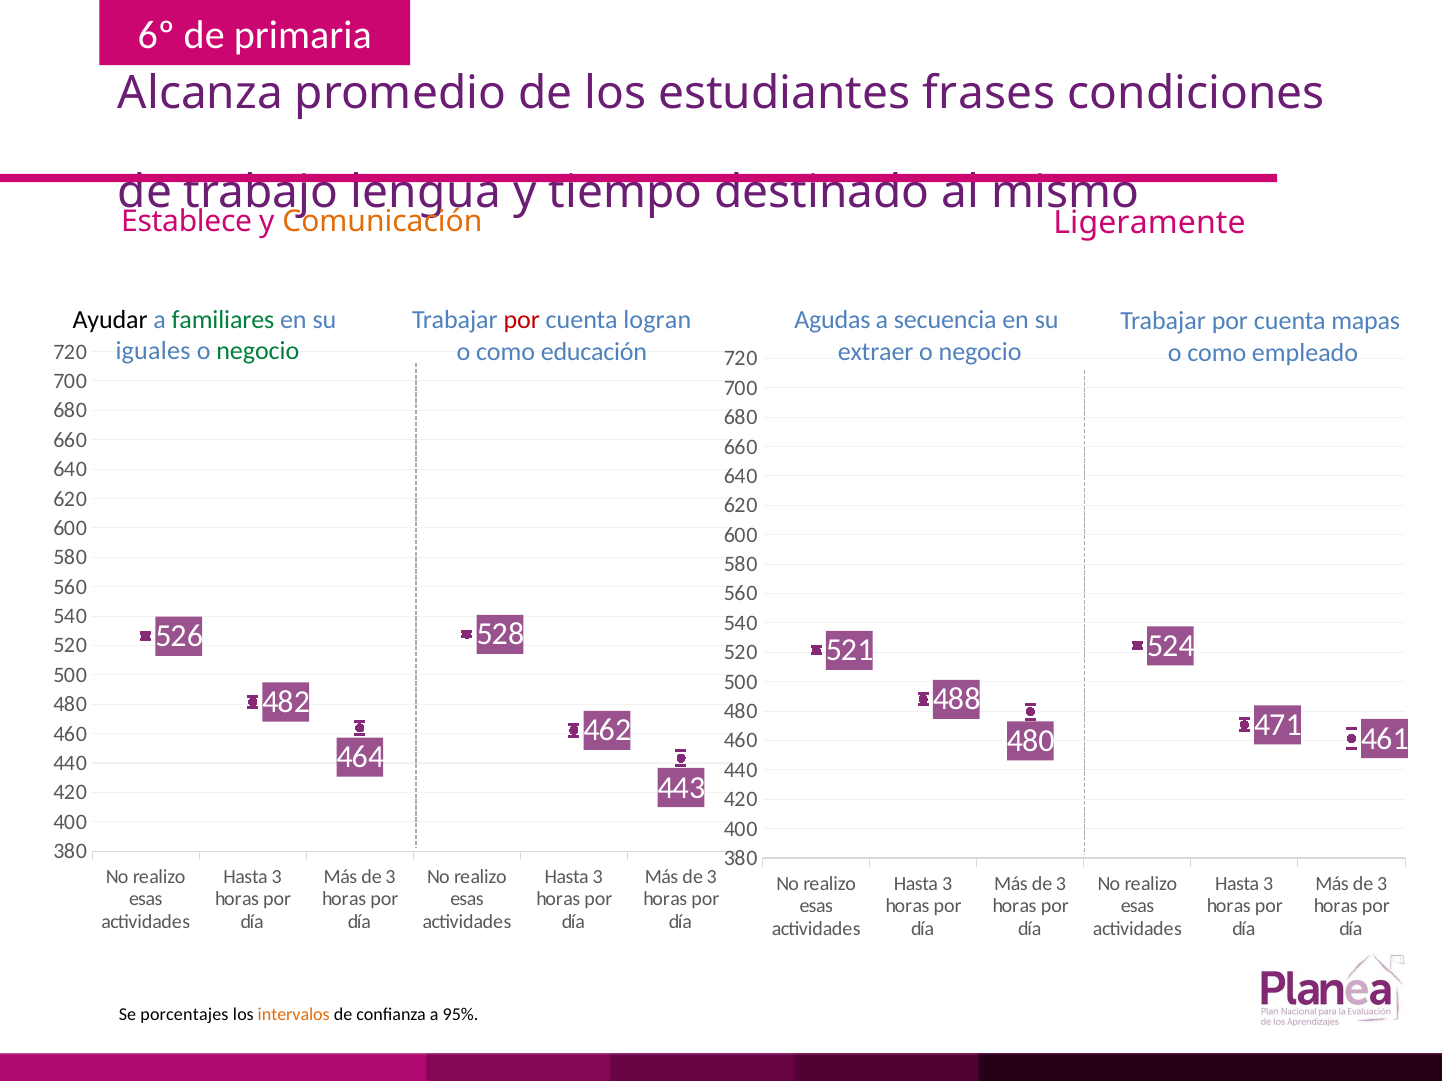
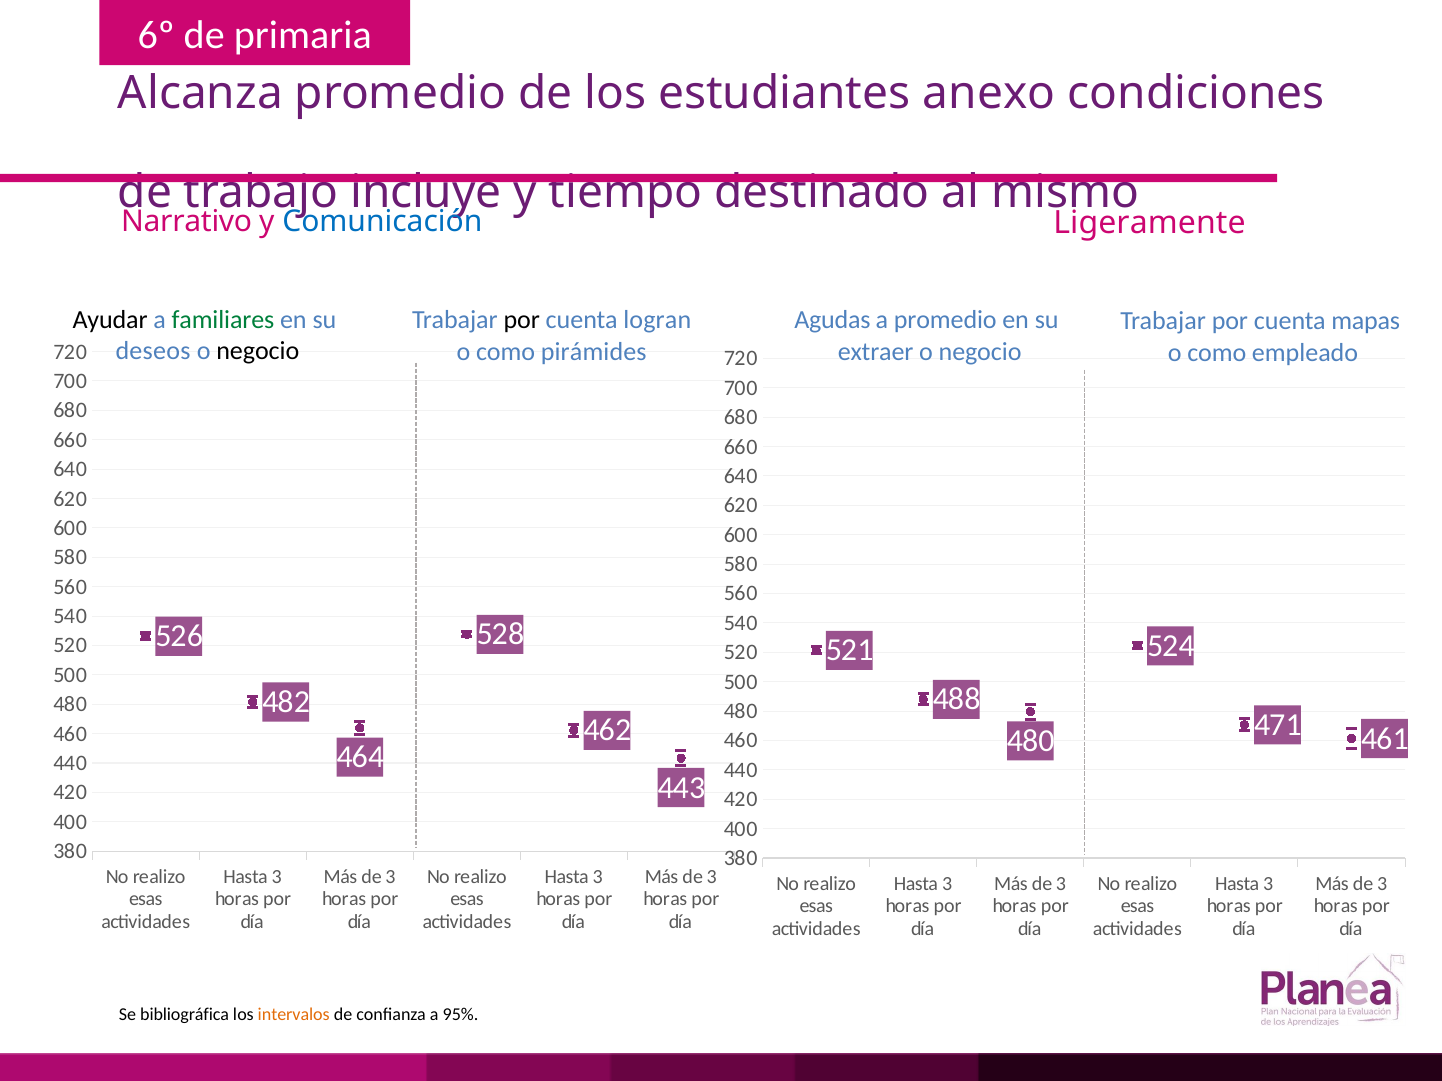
frases: frases -> anexo
lengua: lengua -> incluye
Establece: Establece -> Narrativo
Comunicación colour: orange -> blue
por at (522, 320) colour: red -> black
a secuencia: secuencia -> promedio
iguales: iguales -> deseos
negocio at (258, 351) colour: green -> black
educación: educación -> pirámides
porcentajes: porcentajes -> bibliográfica
